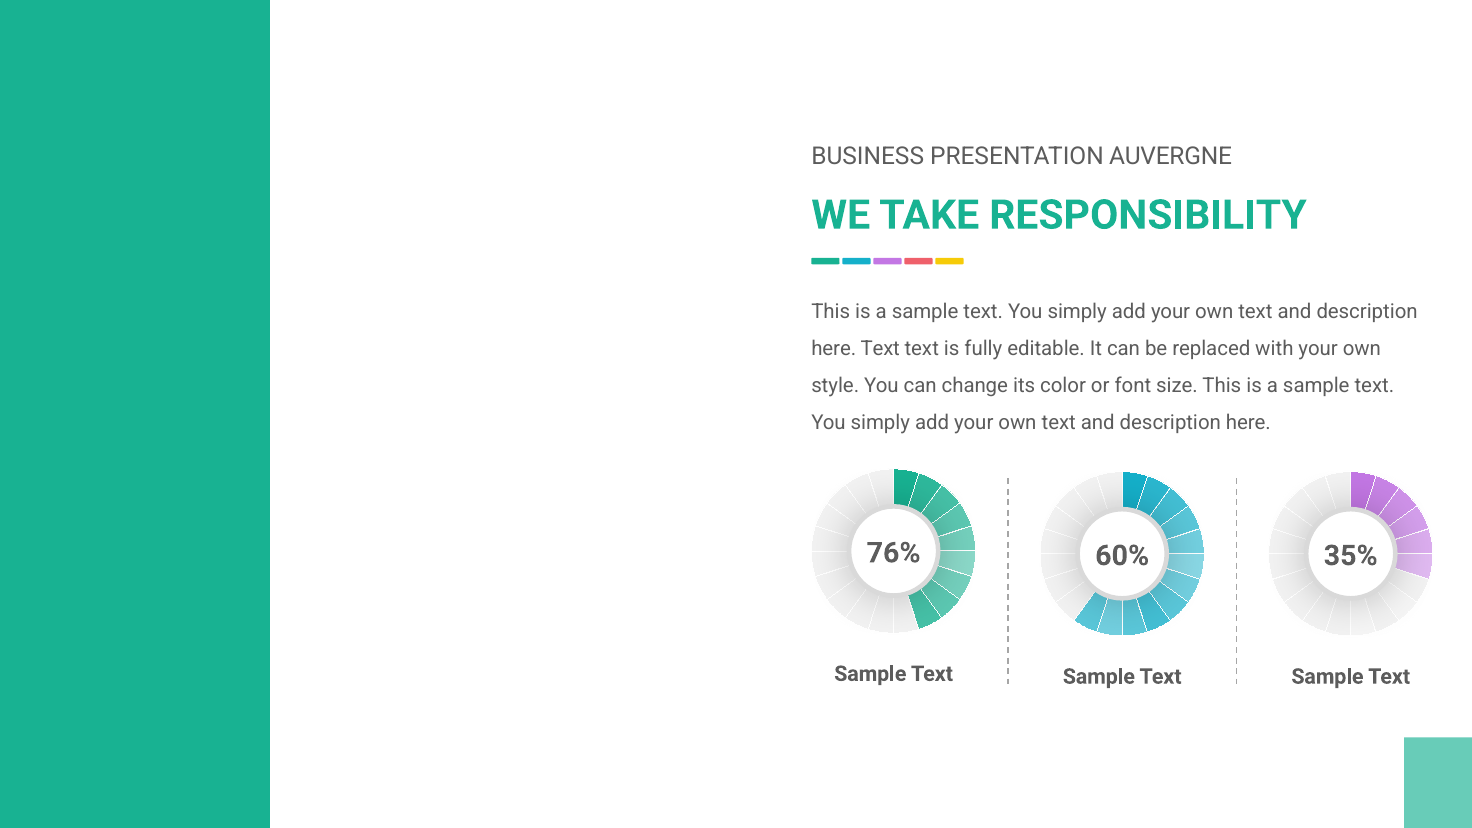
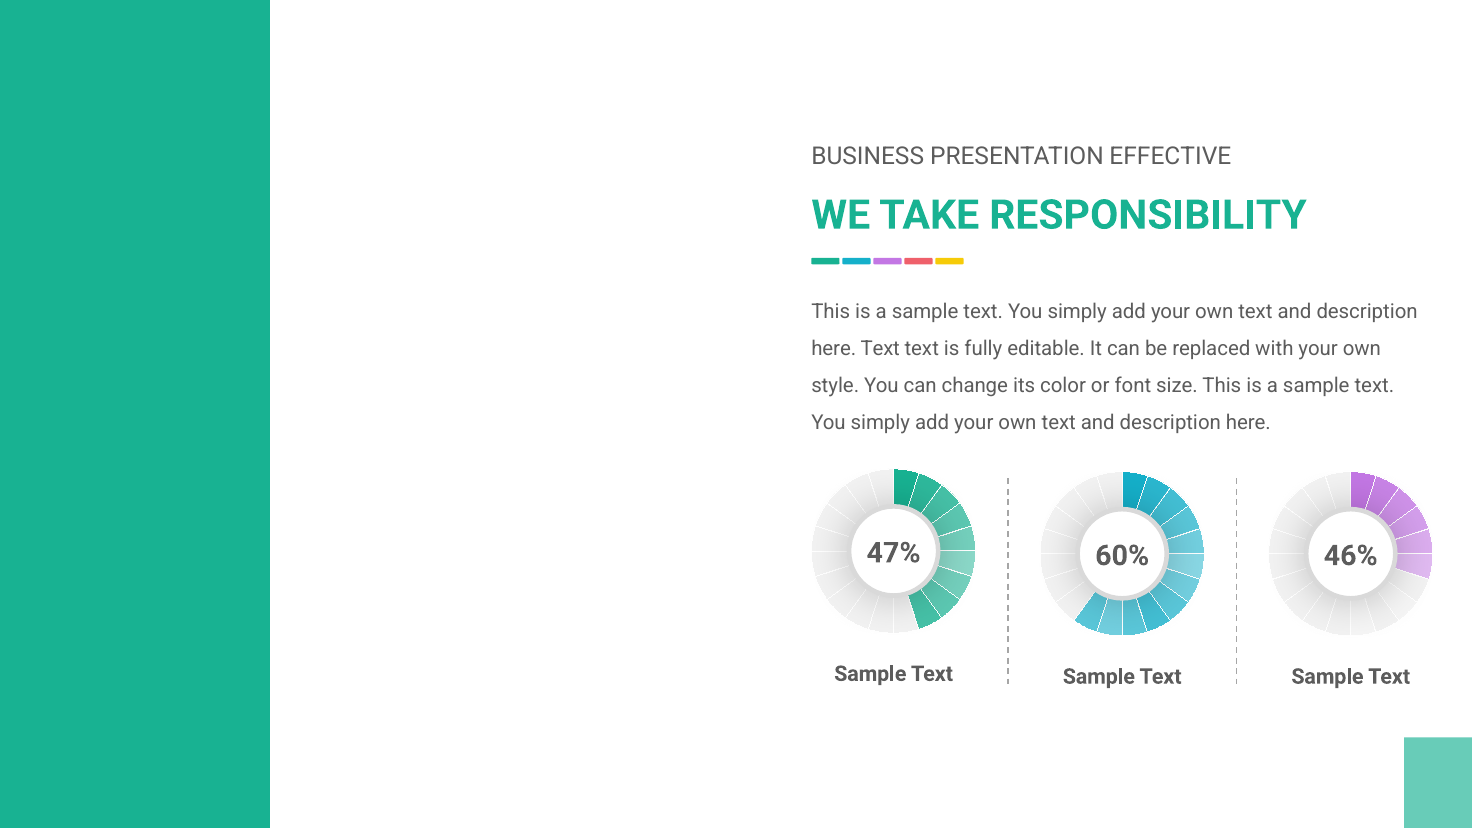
AUVERGNE: AUVERGNE -> EFFECTIVE
76%: 76% -> 47%
35%: 35% -> 46%
